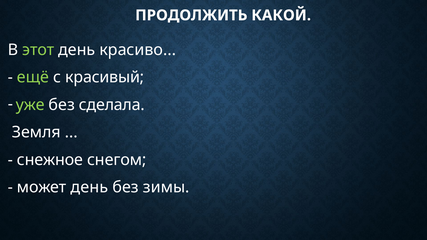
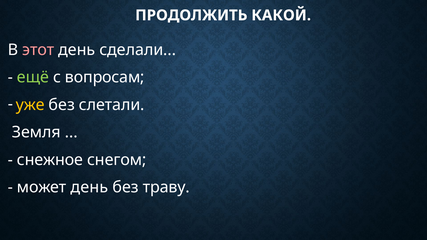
этот colour: light green -> pink
красиво: красиво -> сделали
красивый: красивый -> вопросам
уже colour: light green -> yellow
сделала: сделала -> слетали
зимы: зимы -> траву
